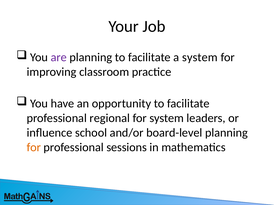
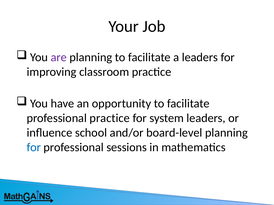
a system: system -> leaders
professional regional: regional -> practice
for at (34, 148) colour: orange -> blue
